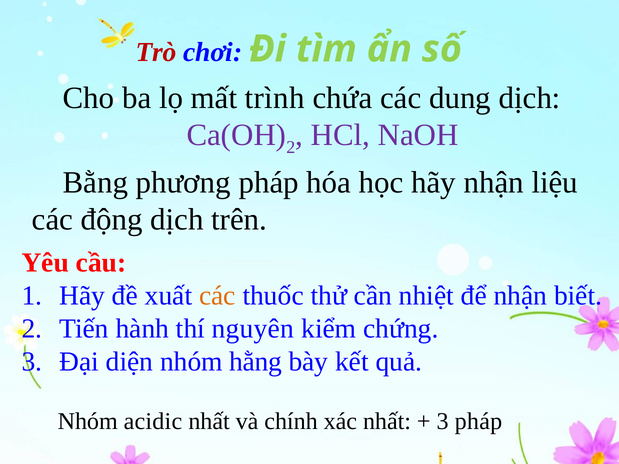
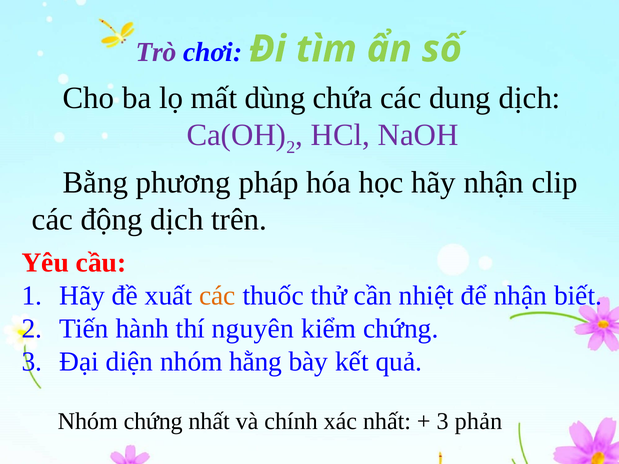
Trò colour: red -> purple
trình: trình -> dùng
liệu: liệu -> clip
Nhóm acidic: acidic -> chứng
3 pháp: pháp -> phản
